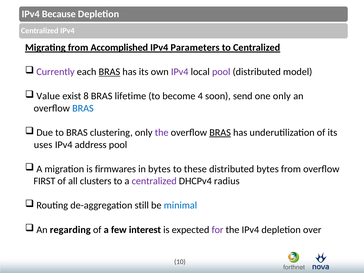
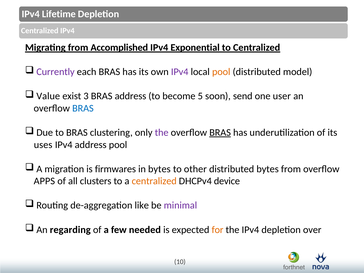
Because: Because -> Lifetime
Parameters: Parameters -> Exponential
BRAS at (109, 72) underline: present -> none
pool at (221, 72) colour: purple -> orange
8: 8 -> 3
BRAS lifetime: lifetime -> address
4: 4 -> 5
one only: only -> user
these: these -> other
FIRST: FIRST -> APPS
centralized at (154, 181) colour: purple -> orange
radius: radius -> device
still: still -> like
minimal colour: blue -> purple
interest: interest -> needed
for colour: purple -> orange
